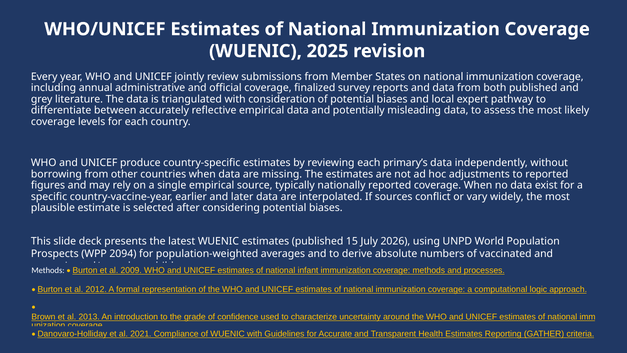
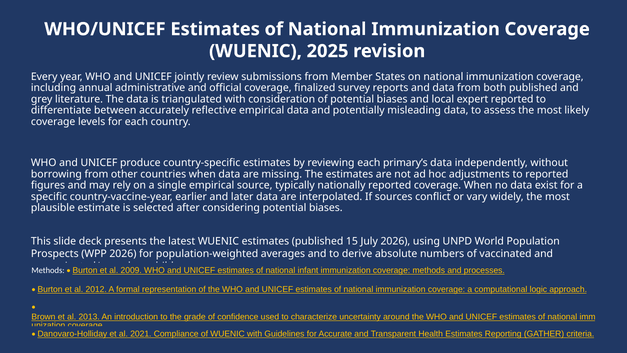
expert pathway: pathway -> reported
WPP 2094: 2094 -> 2026
